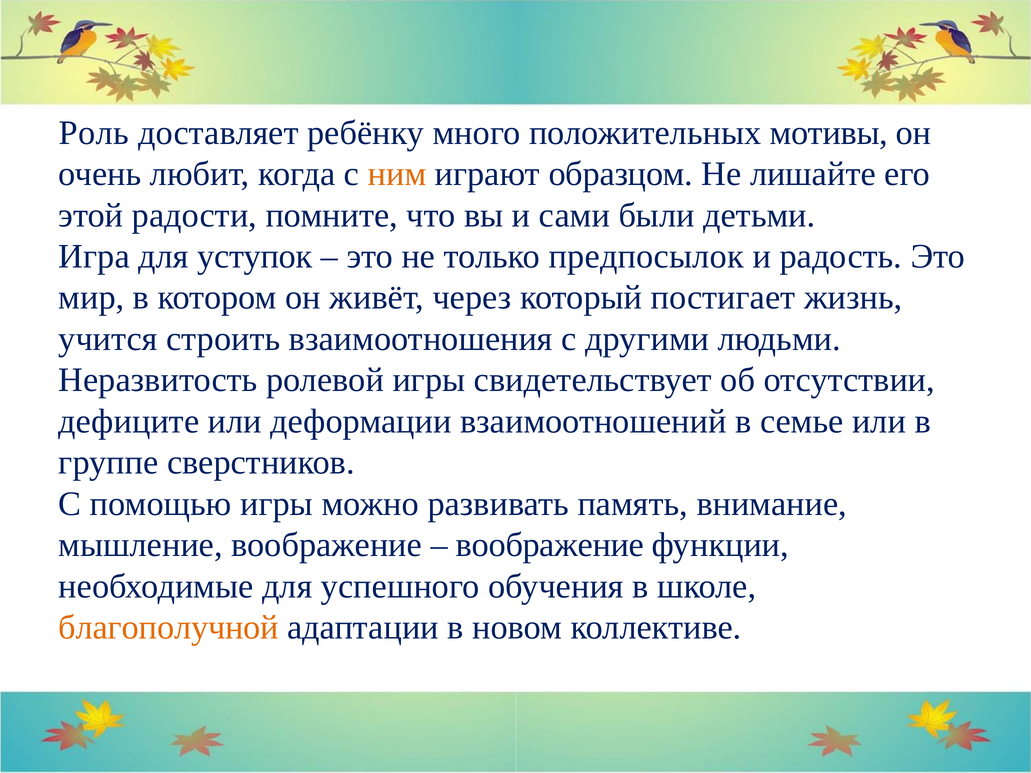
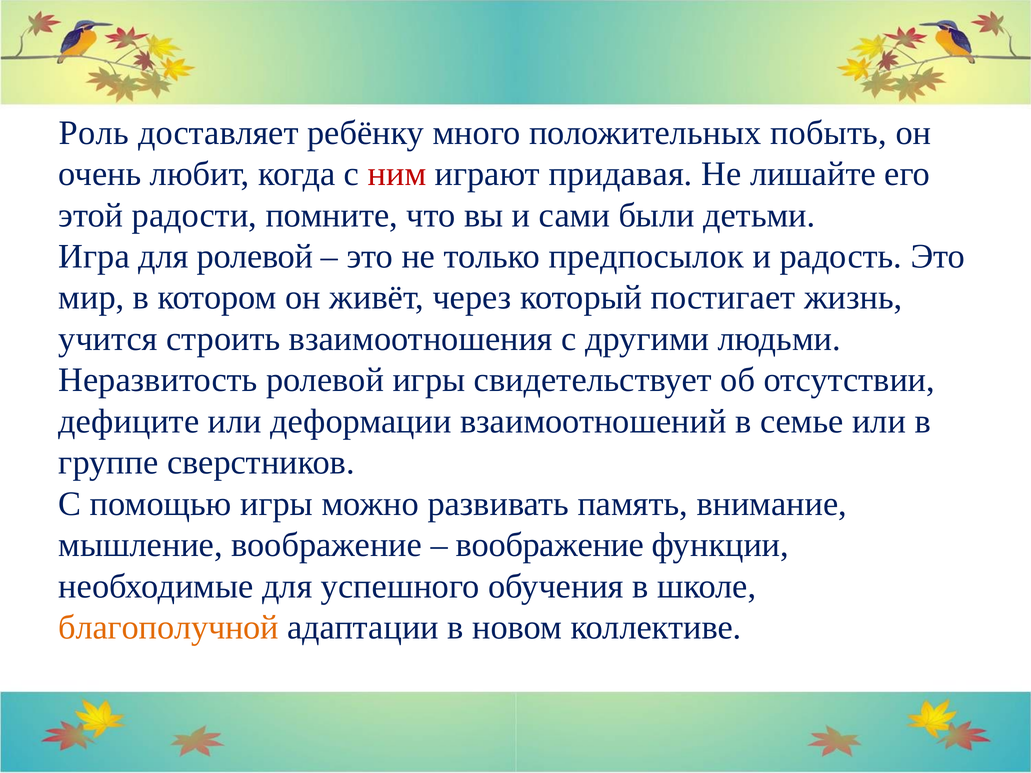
мотивы: мотивы -> побыть
ним colour: orange -> red
образцом: образцом -> придавая
для уступок: уступок -> ролевой
